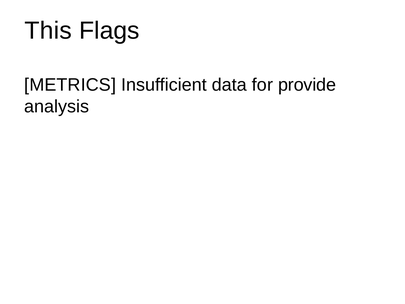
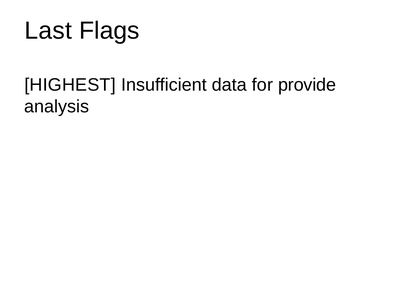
This: This -> Last
METRICS: METRICS -> HIGHEST
